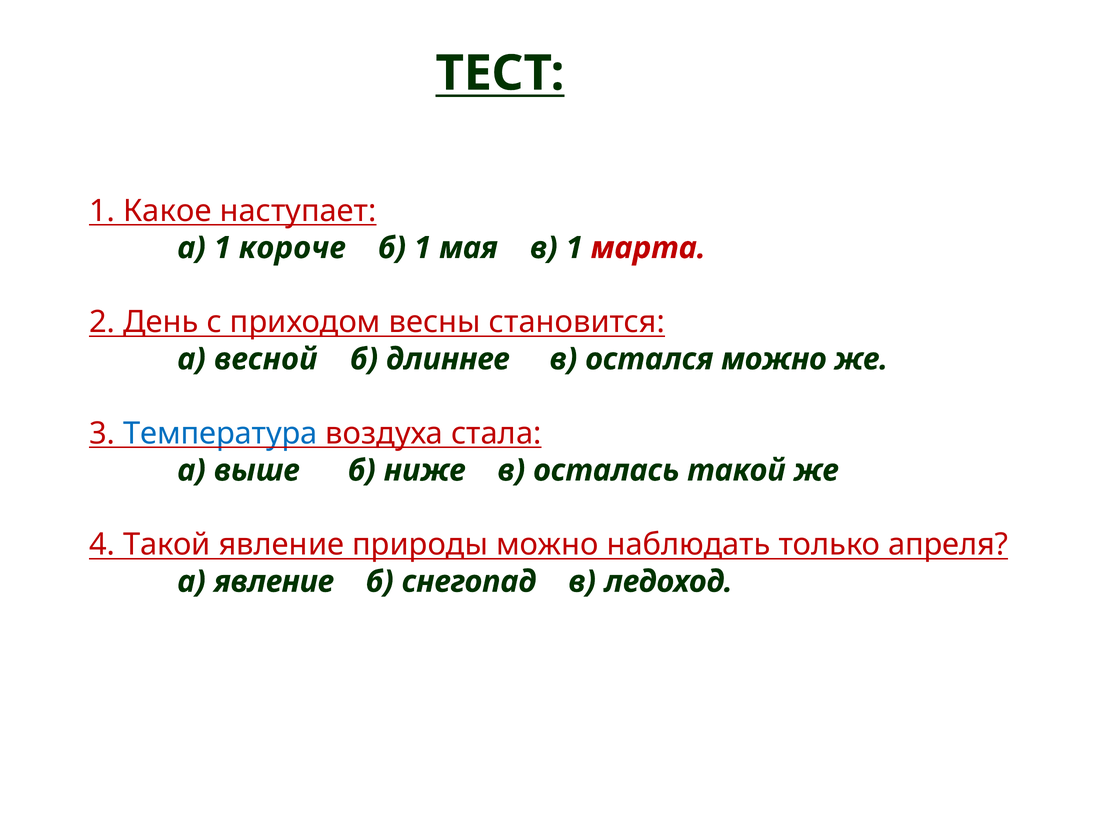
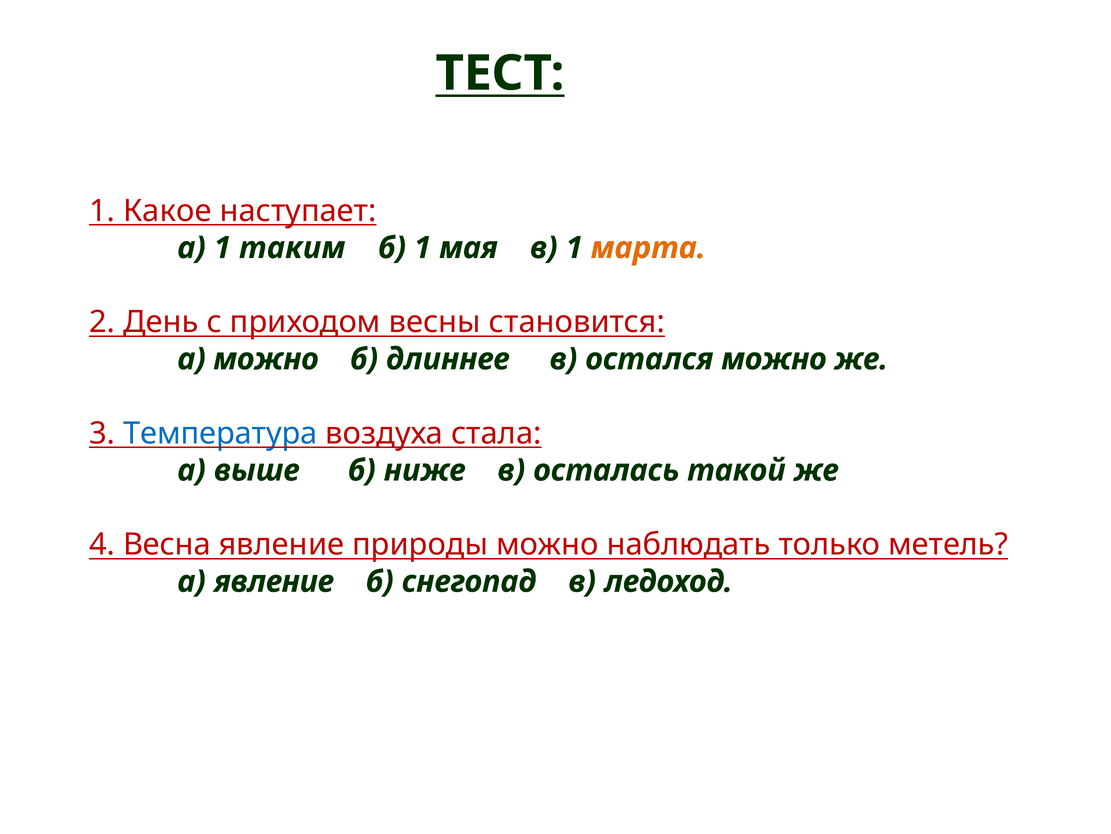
короче: короче -> таким
марта colour: red -> orange
а весной: весной -> можно
4 Такой: Такой -> Весна
апреля: апреля -> метель
